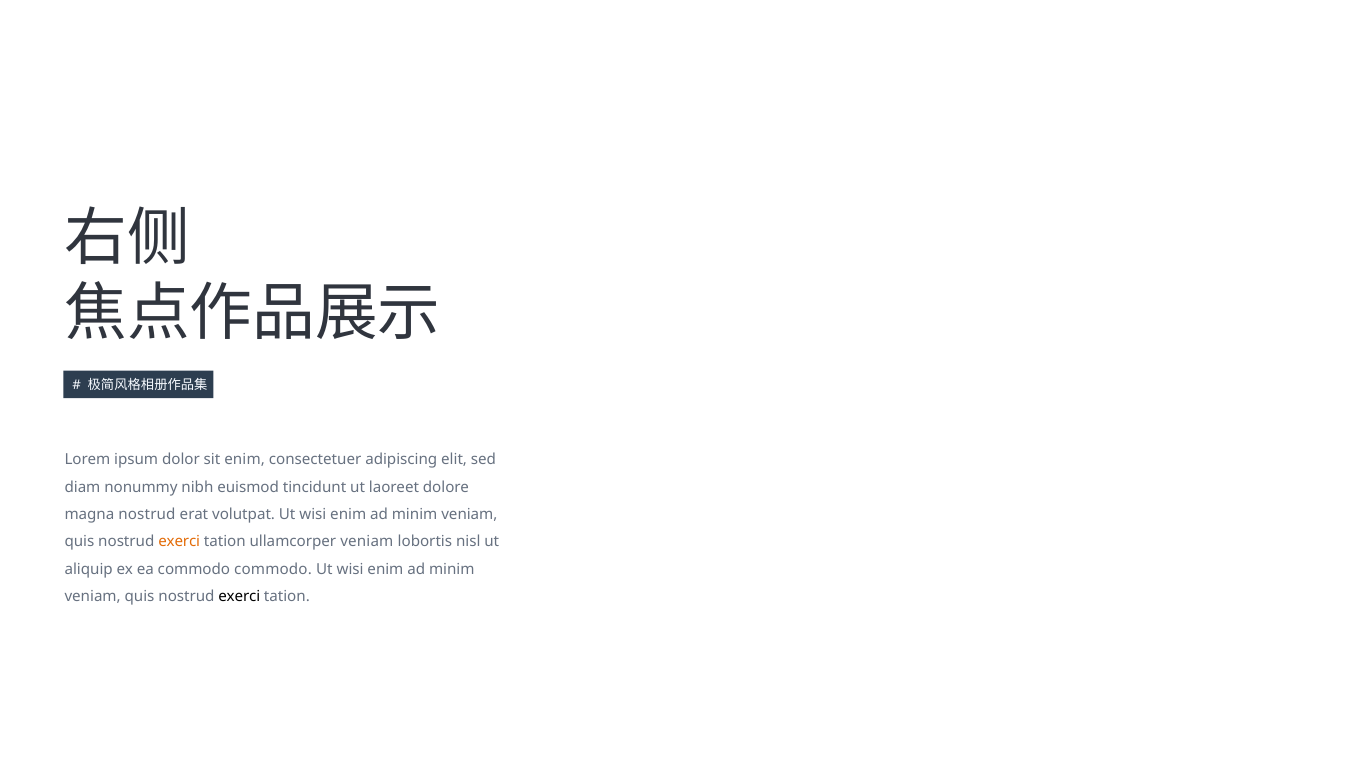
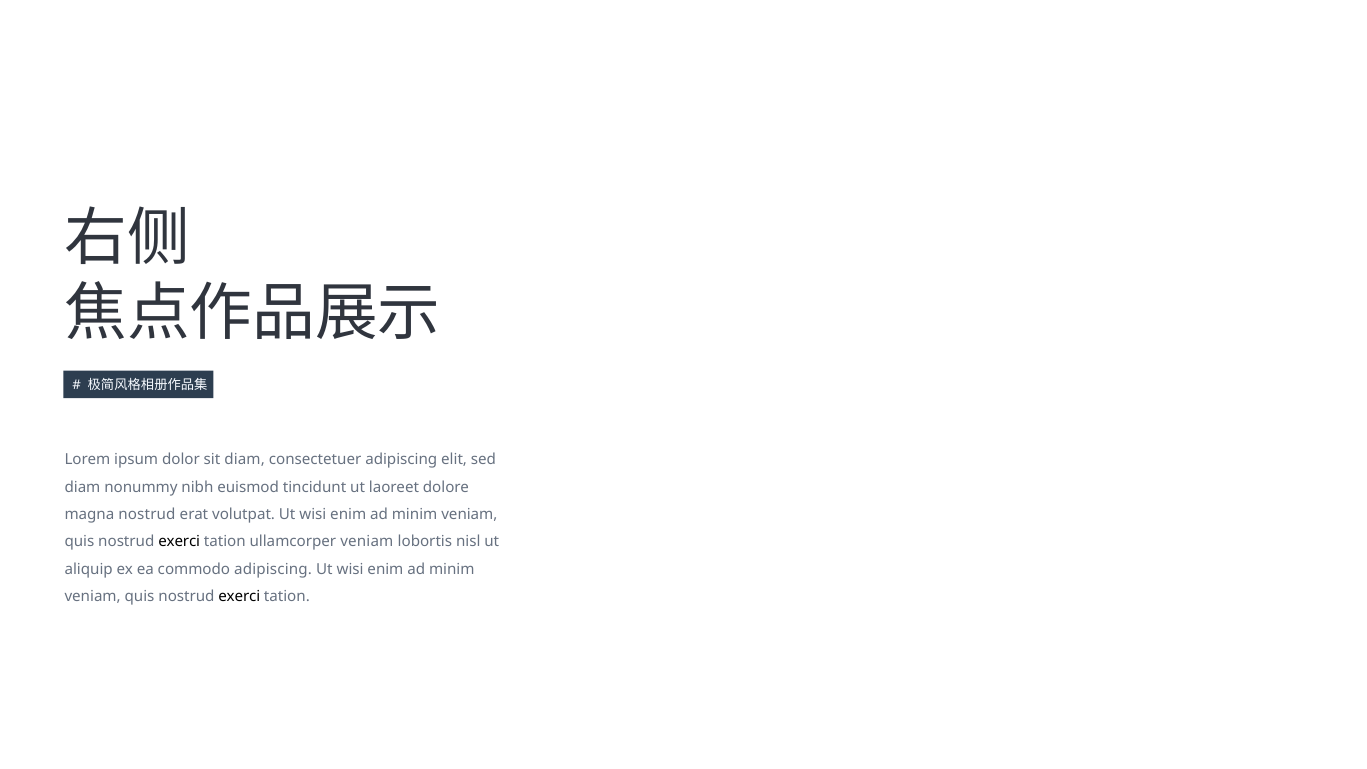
sit enim: enim -> diam
exerci at (179, 542) colour: orange -> black
commodo commodo: commodo -> adipiscing
